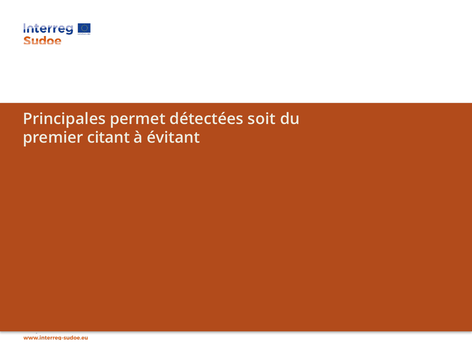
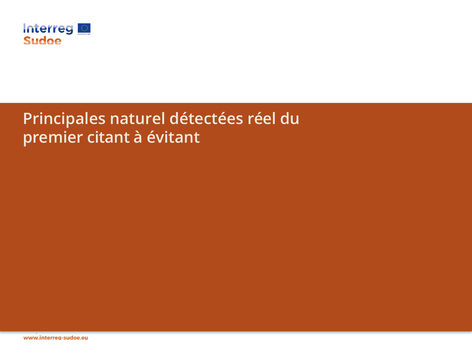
permet: permet -> naturel
soit: soit -> réel
